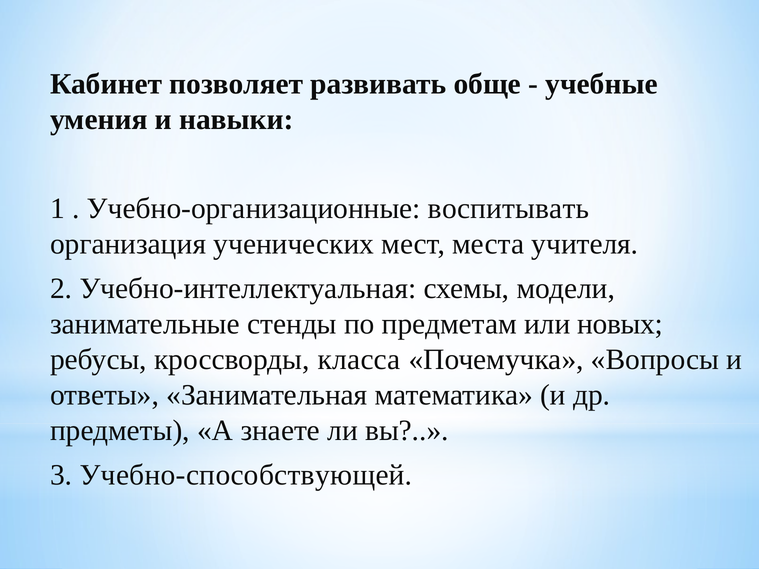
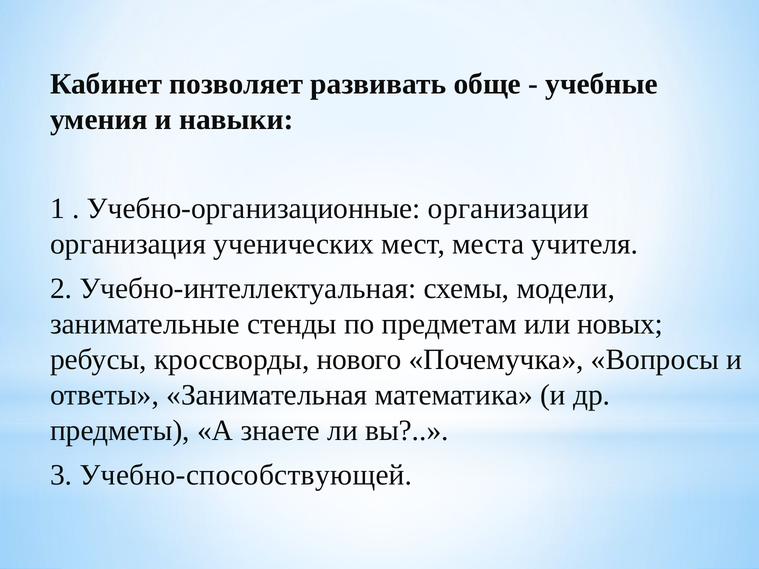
воспитывать: воспитывать -> организации
класса: класса -> нового
